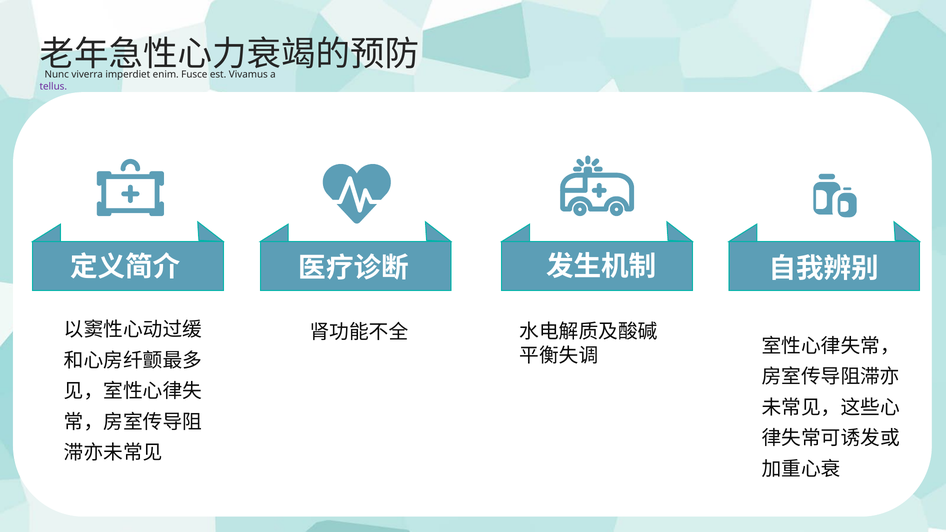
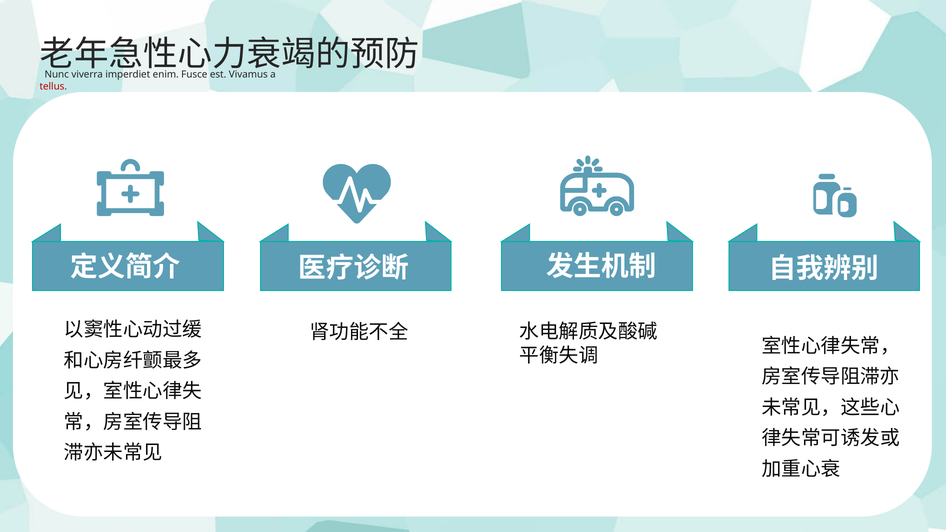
tellus colour: purple -> red
